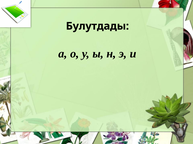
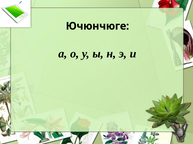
Булутдады: Булутдады -> Ючюнчюге
